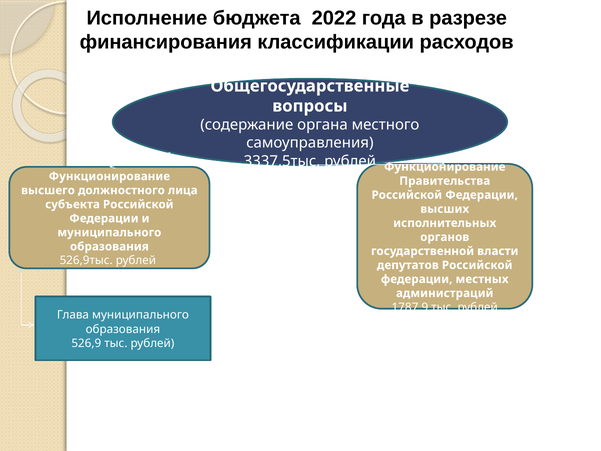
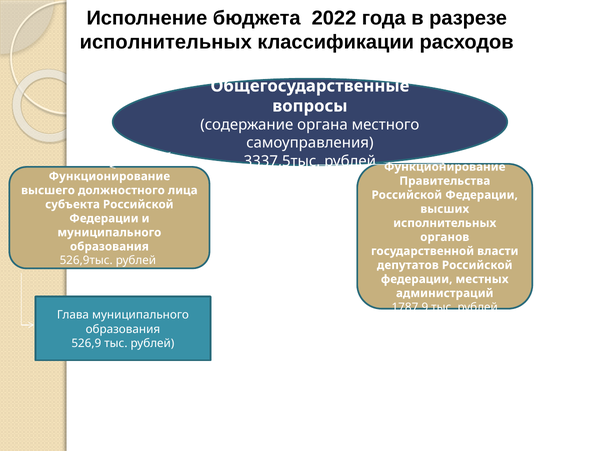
финансирования at (166, 42): финансирования -> исполнительных
